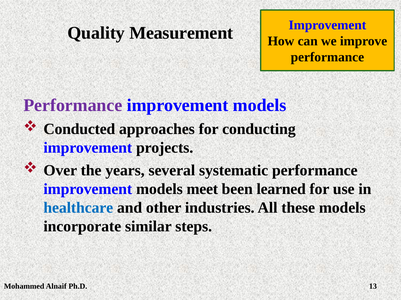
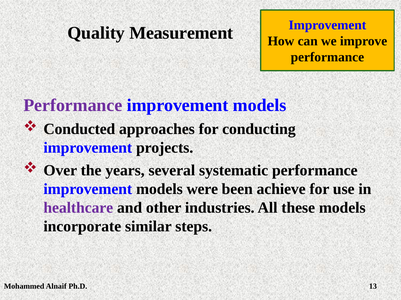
meet: meet -> were
learned: learned -> achieve
healthcare colour: blue -> purple
